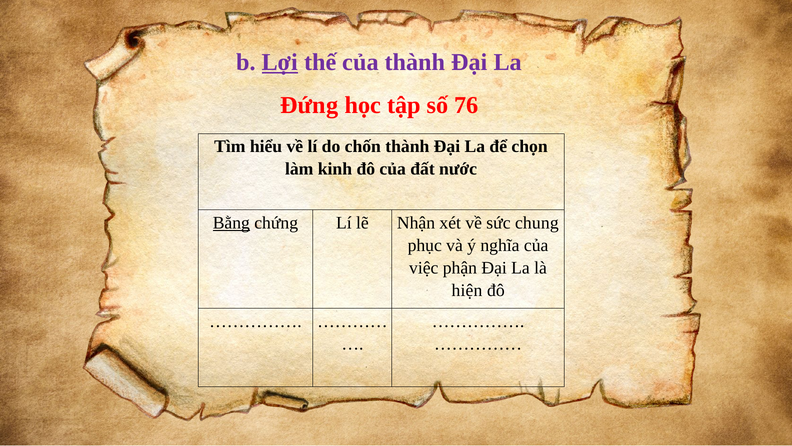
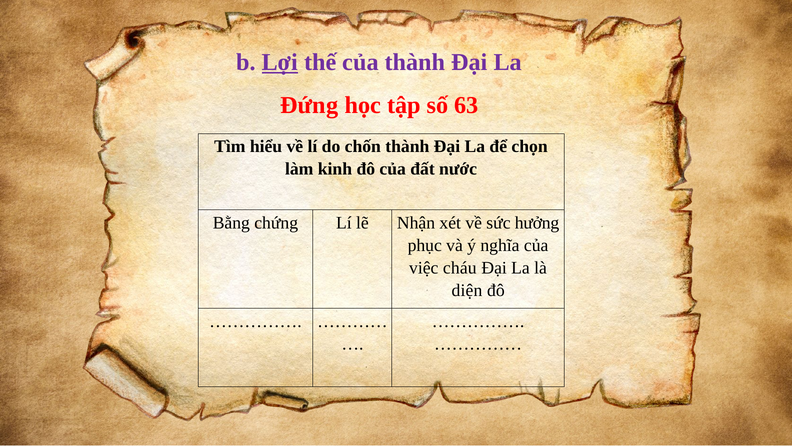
76: 76 -> 63
Bằng underline: present -> none
chung: chung -> hưởng
phận: phận -> cháu
hiện: hiện -> diện
